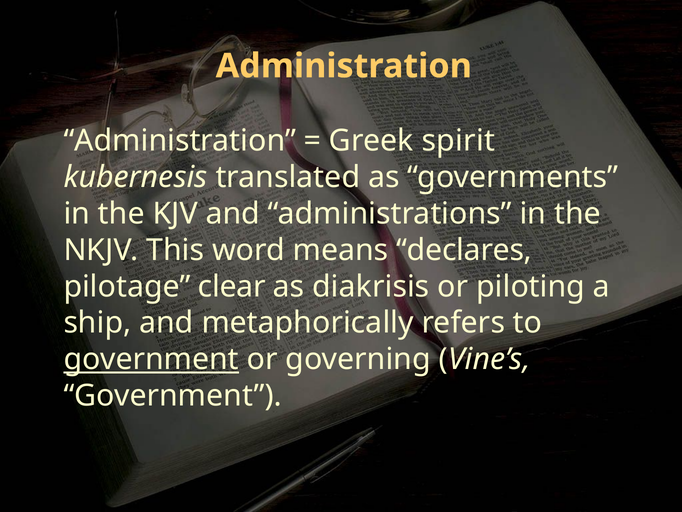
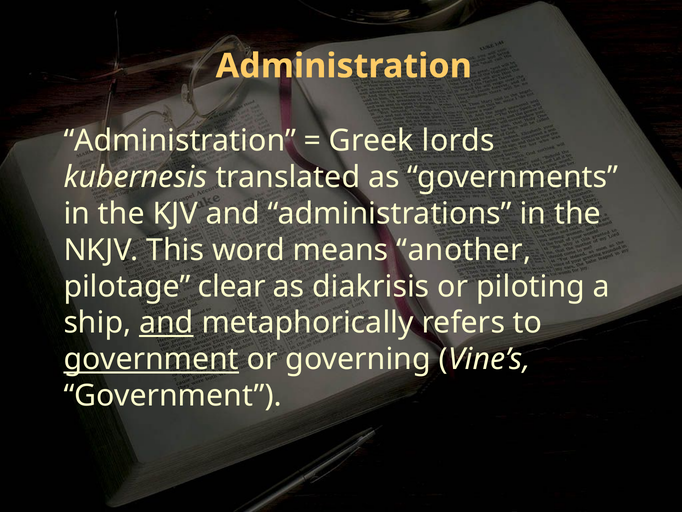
spirit: spirit -> lords
declares: declares -> another
and at (166, 323) underline: none -> present
